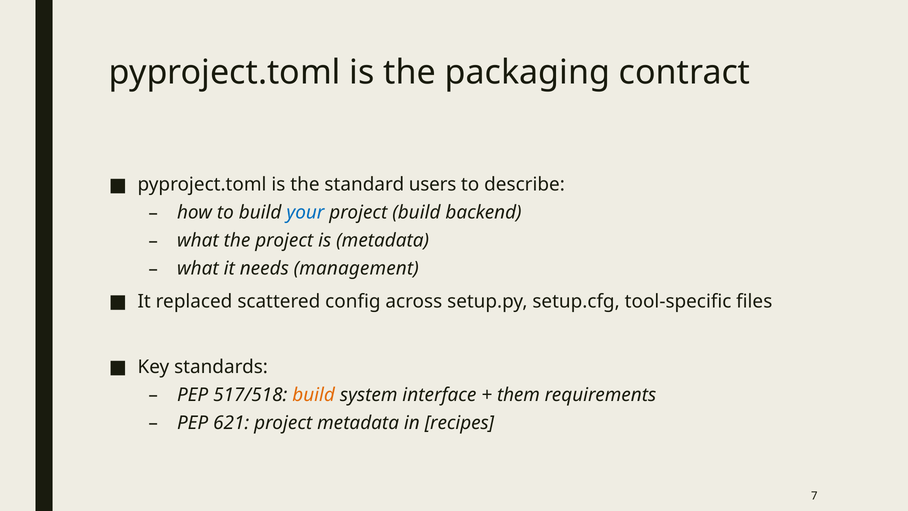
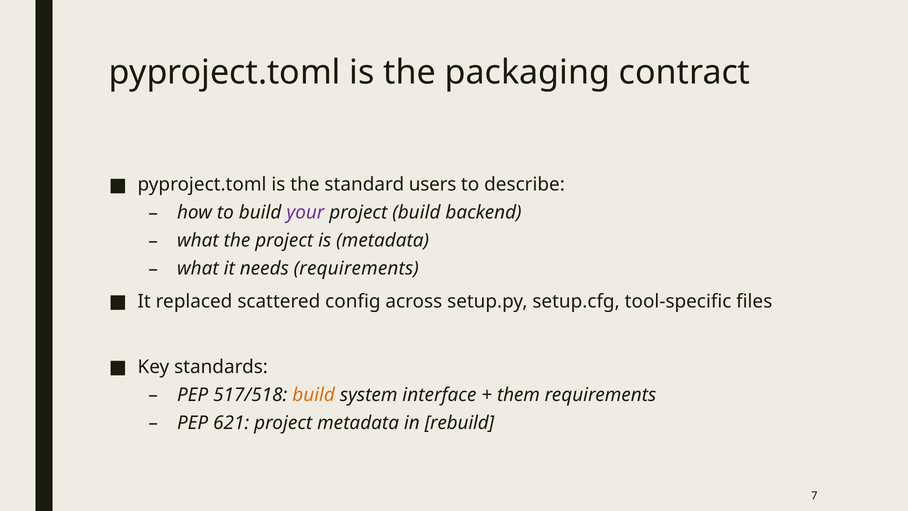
your colour: blue -> purple
needs management: management -> requirements
recipes: recipes -> rebuild
